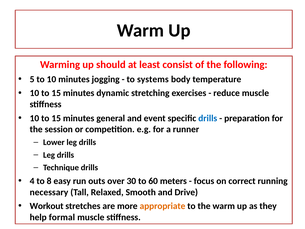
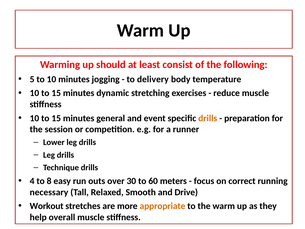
systems: systems -> delivery
drills at (208, 118) colour: blue -> orange
formal: formal -> overall
